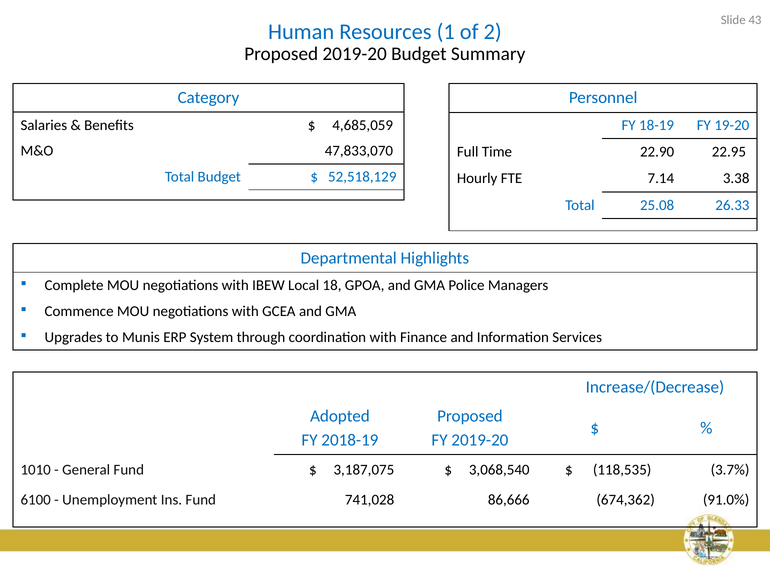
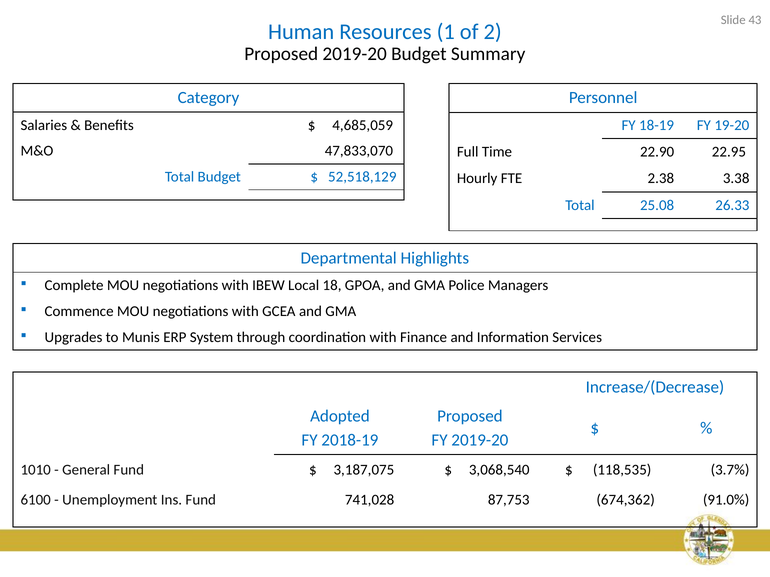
7.14: 7.14 -> 2.38
86,666: 86,666 -> 87,753
